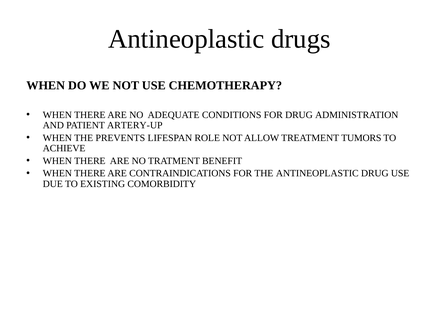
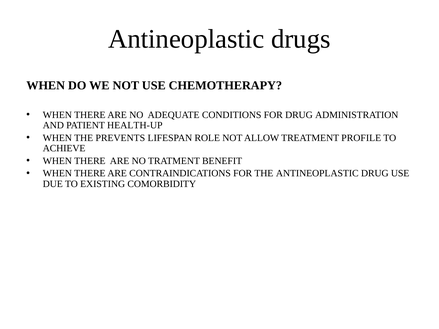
ARTERY-UP: ARTERY-UP -> HEALTH-UP
TUMORS: TUMORS -> PROFILE
